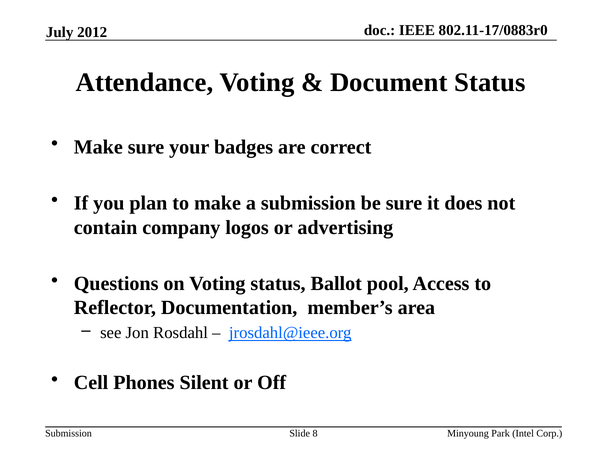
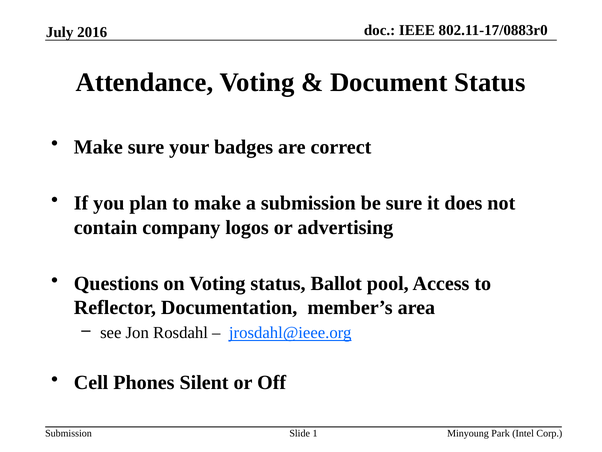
2012: 2012 -> 2016
8: 8 -> 1
